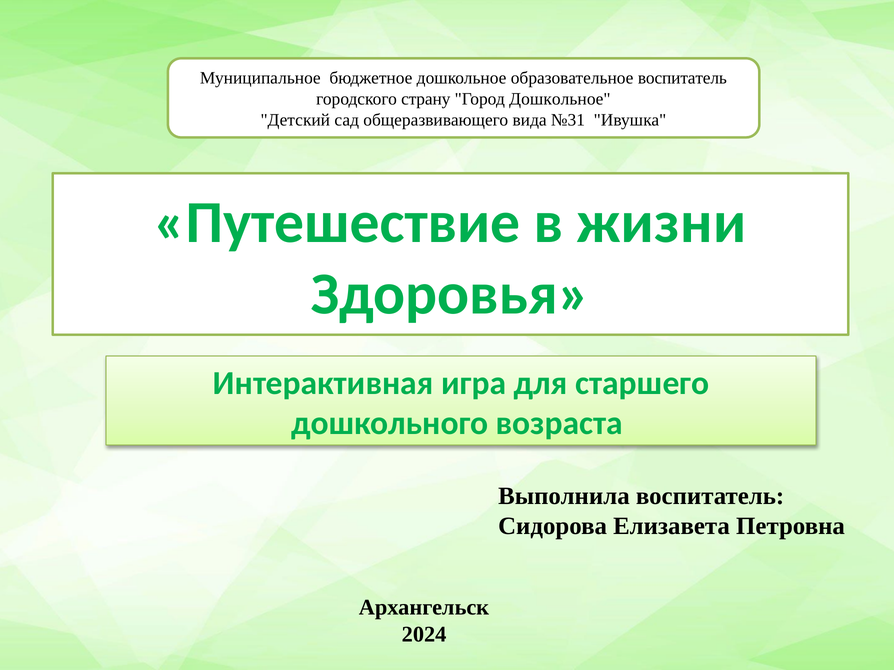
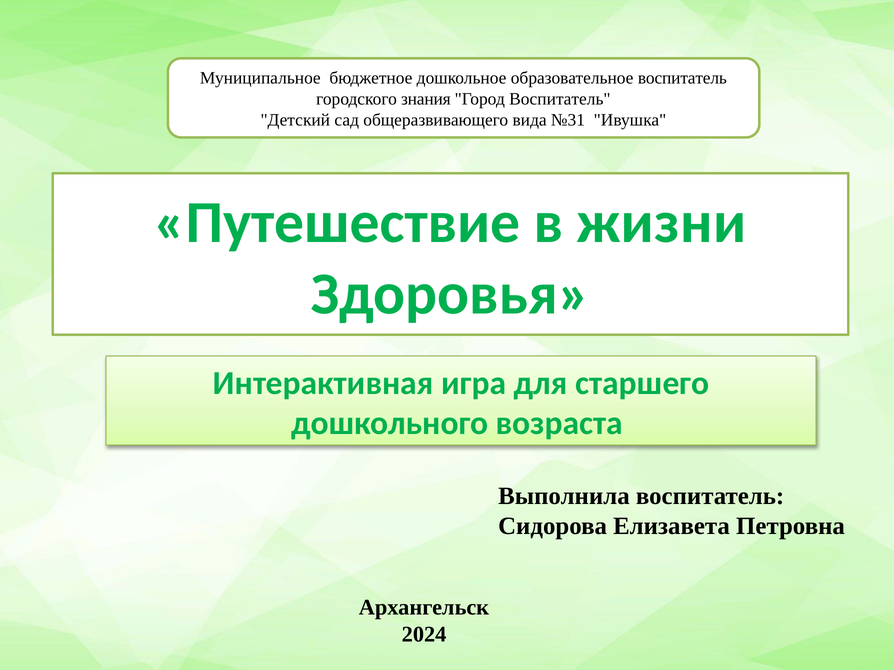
страну: страну -> знания
Город Дошкольное: Дошкольное -> Воспитатель
